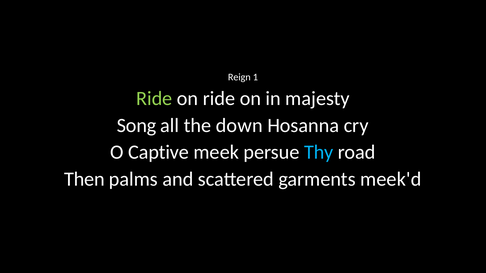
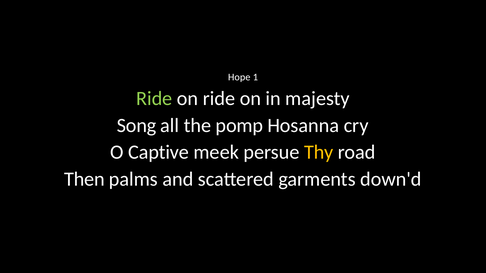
Reign: Reign -> Hope
down: down -> pomp
Thy colour: light blue -> yellow
meek'd: meek'd -> down'd
